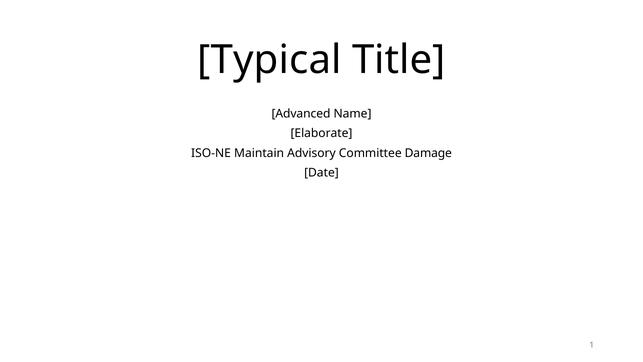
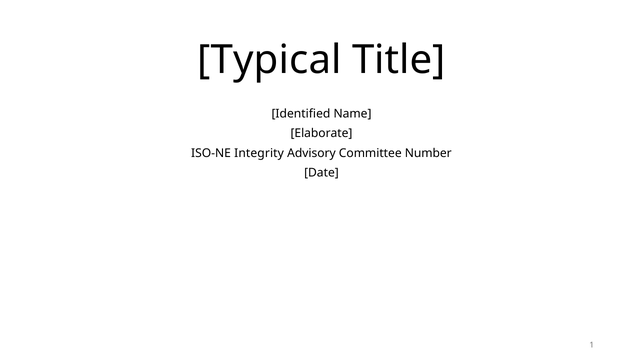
Advanced: Advanced -> Identified
Maintain: Maintain -> Integrity
Damage: Damage -> Number
